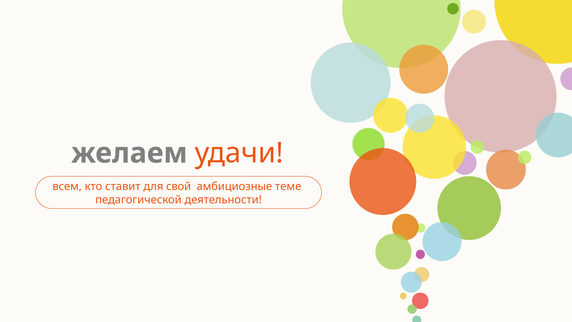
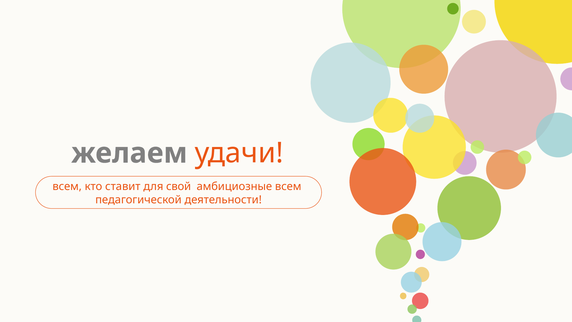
амбициозные теме: теме -> всем
